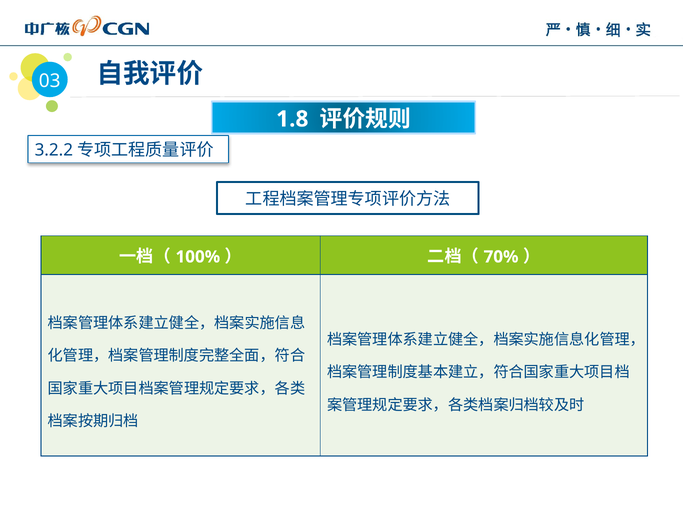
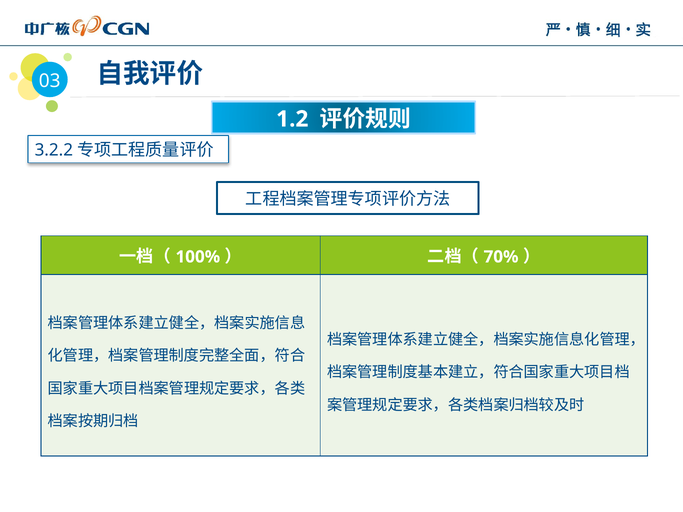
1.8: 1.8 -> 1.2
